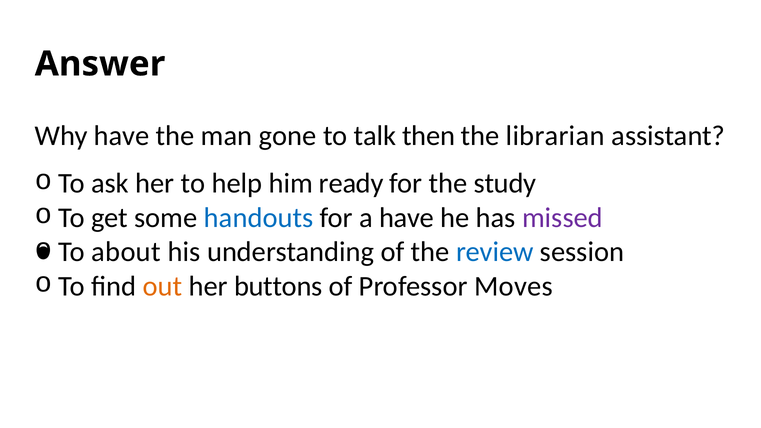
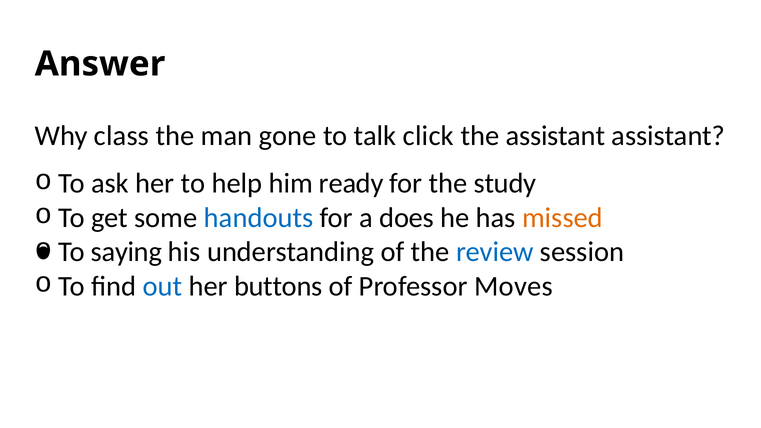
Why have: have -> class
then: then -> click
the librarian: librarian -> assistant
a have: have -> does
missed colour: purple -> orange
about: about -> saying
out colour: orange -> blue
